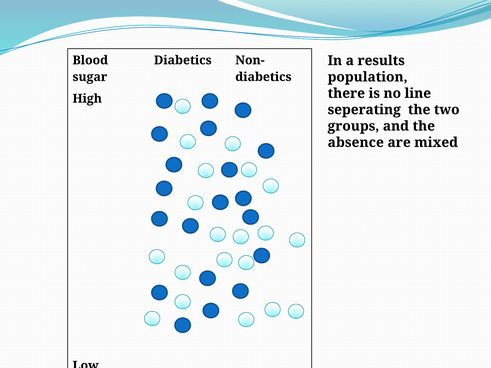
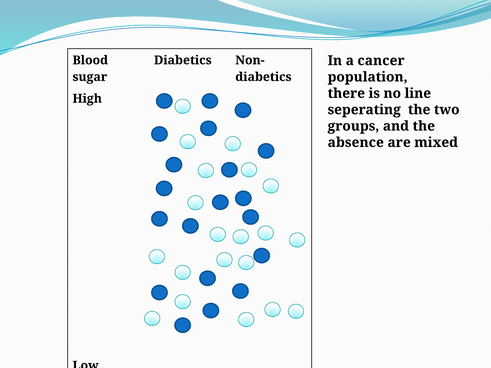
results: results -> cancer
